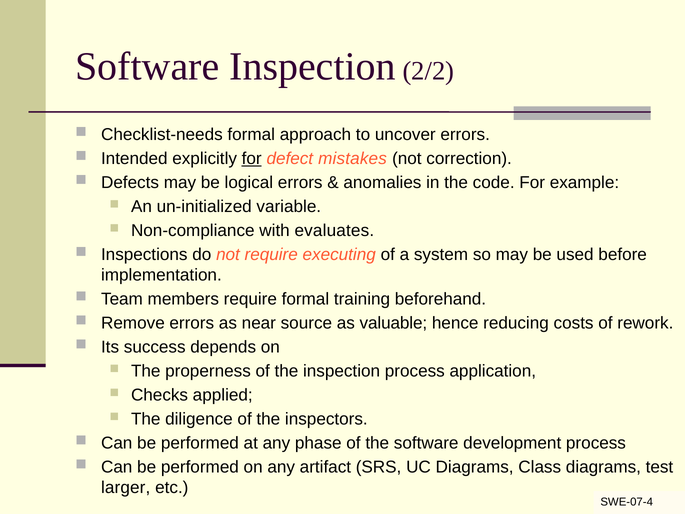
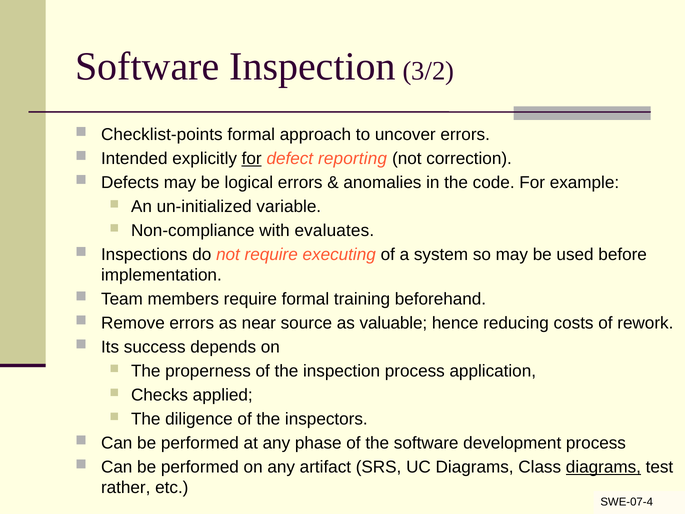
2/2: 2/2 -> 3/2
Checklist-needs: Checklist-needs -> Checklist-points
mistakes: mistakes -> reporting
diagrams at (603, 467) underline: none -> present
larger: larger -> rather
